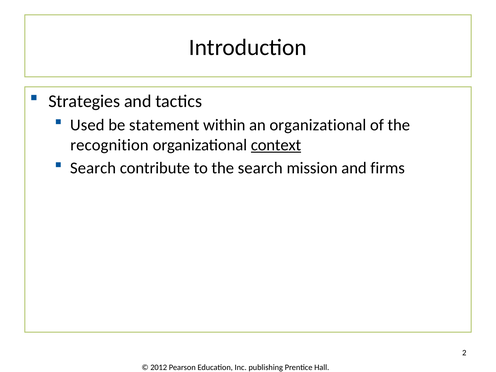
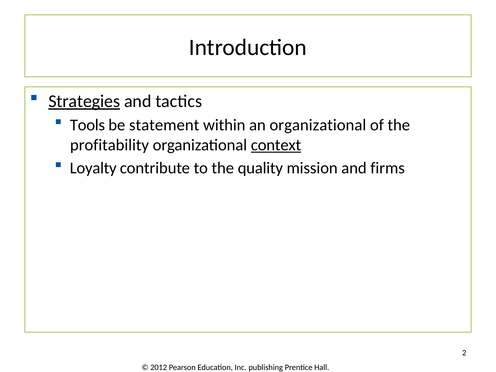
Strategies underline: none -> present
Used: Used -> Tools
recognition: recognition -> profitability
Search at (93, 168): Search -> Loyalty
the search: search -> quality
